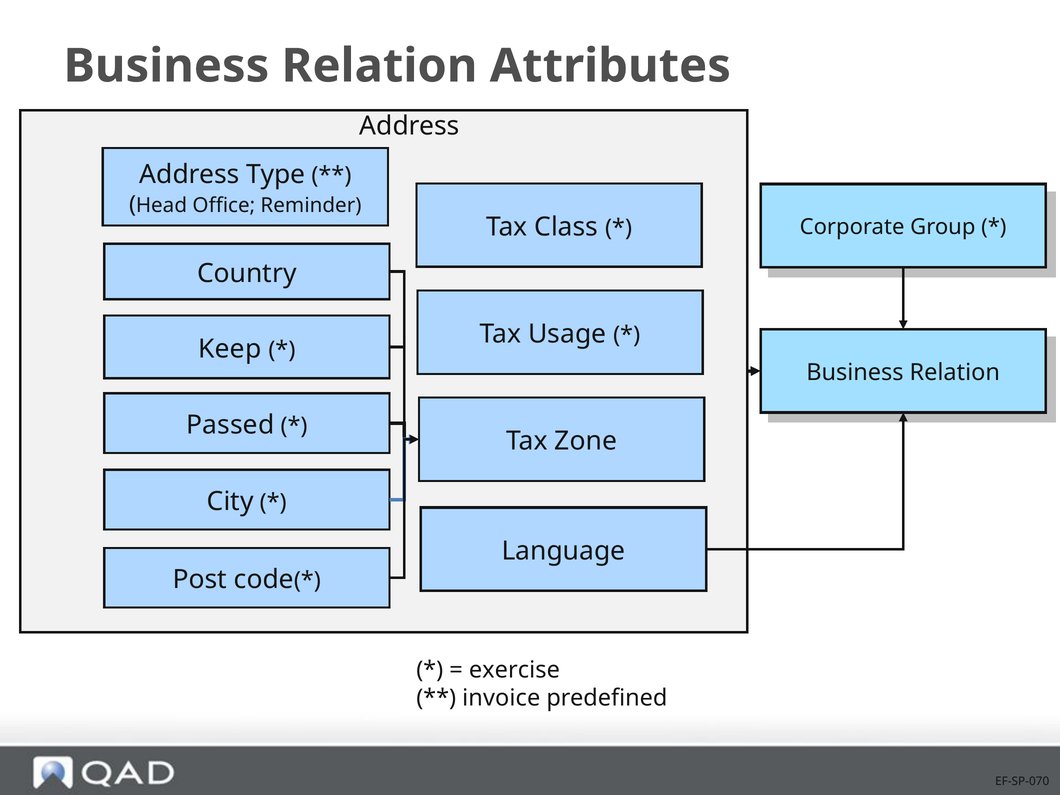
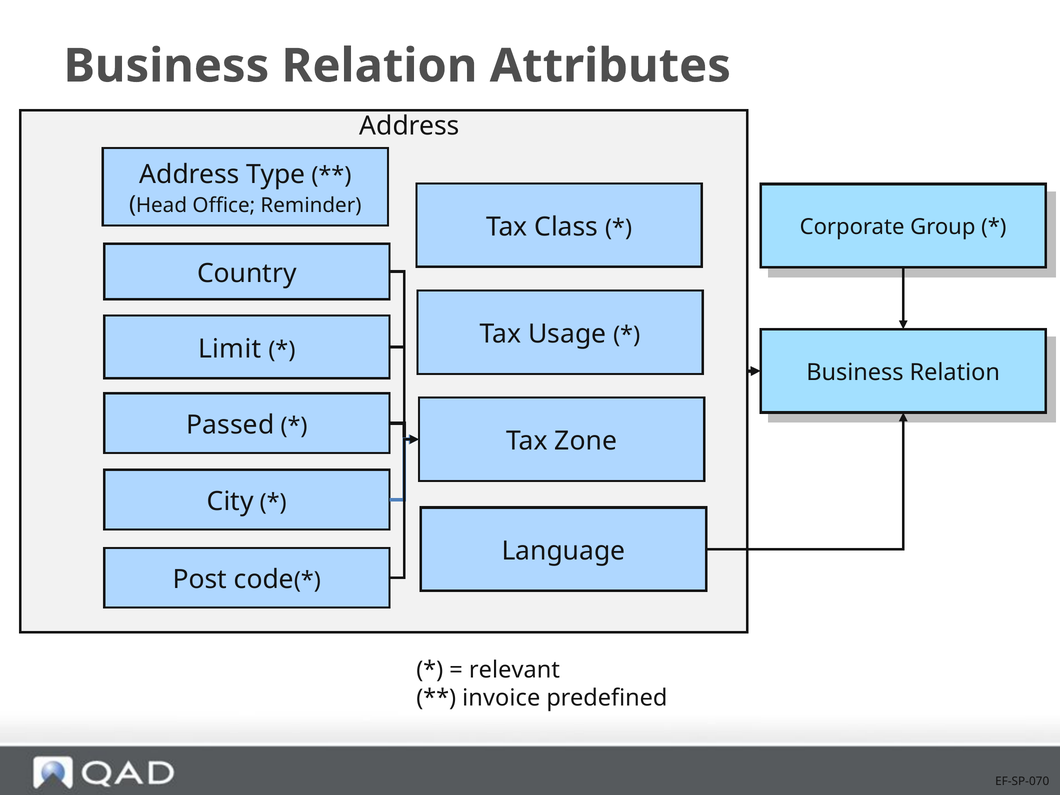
Keep: Keep -> Limit
exercise: exercise -> relevant
